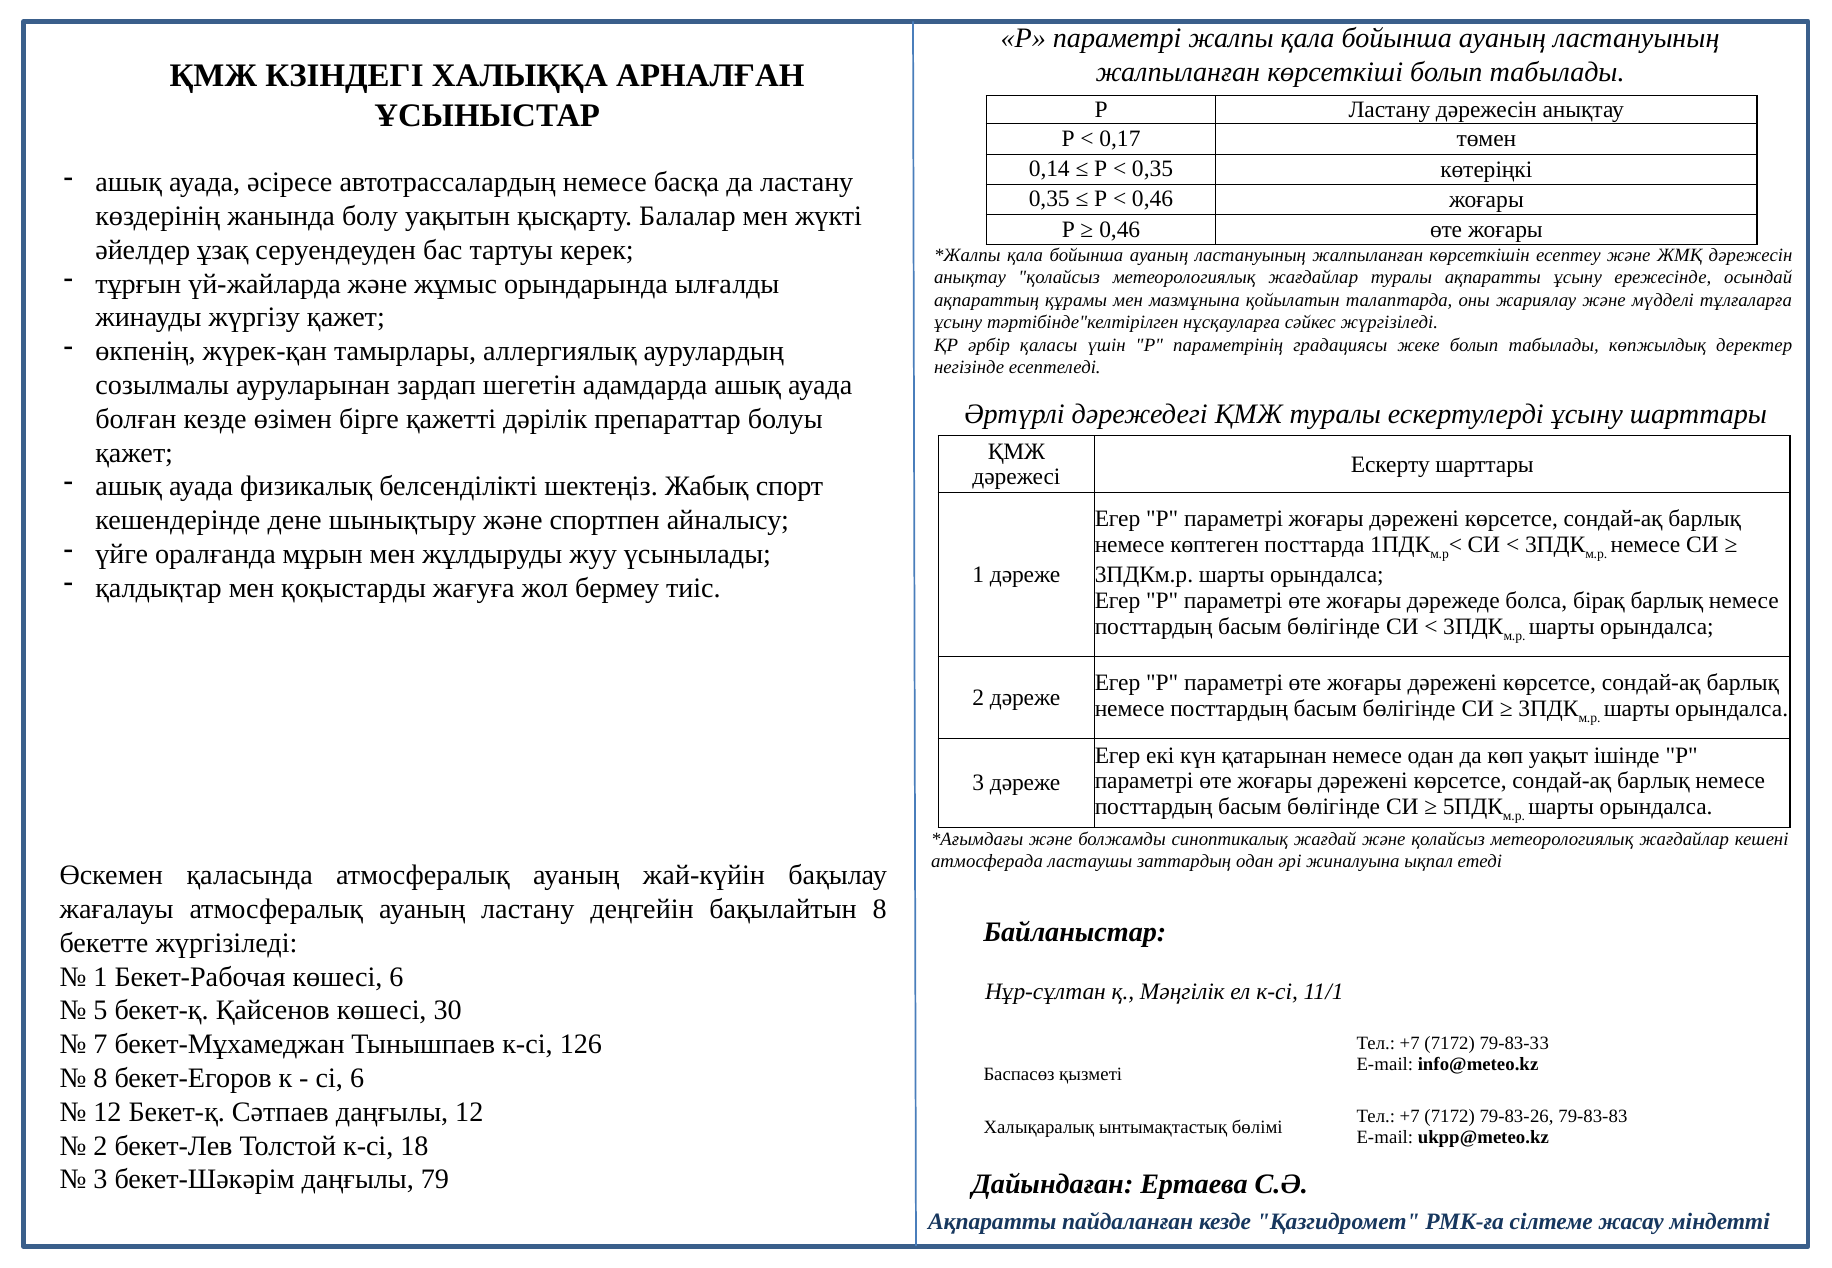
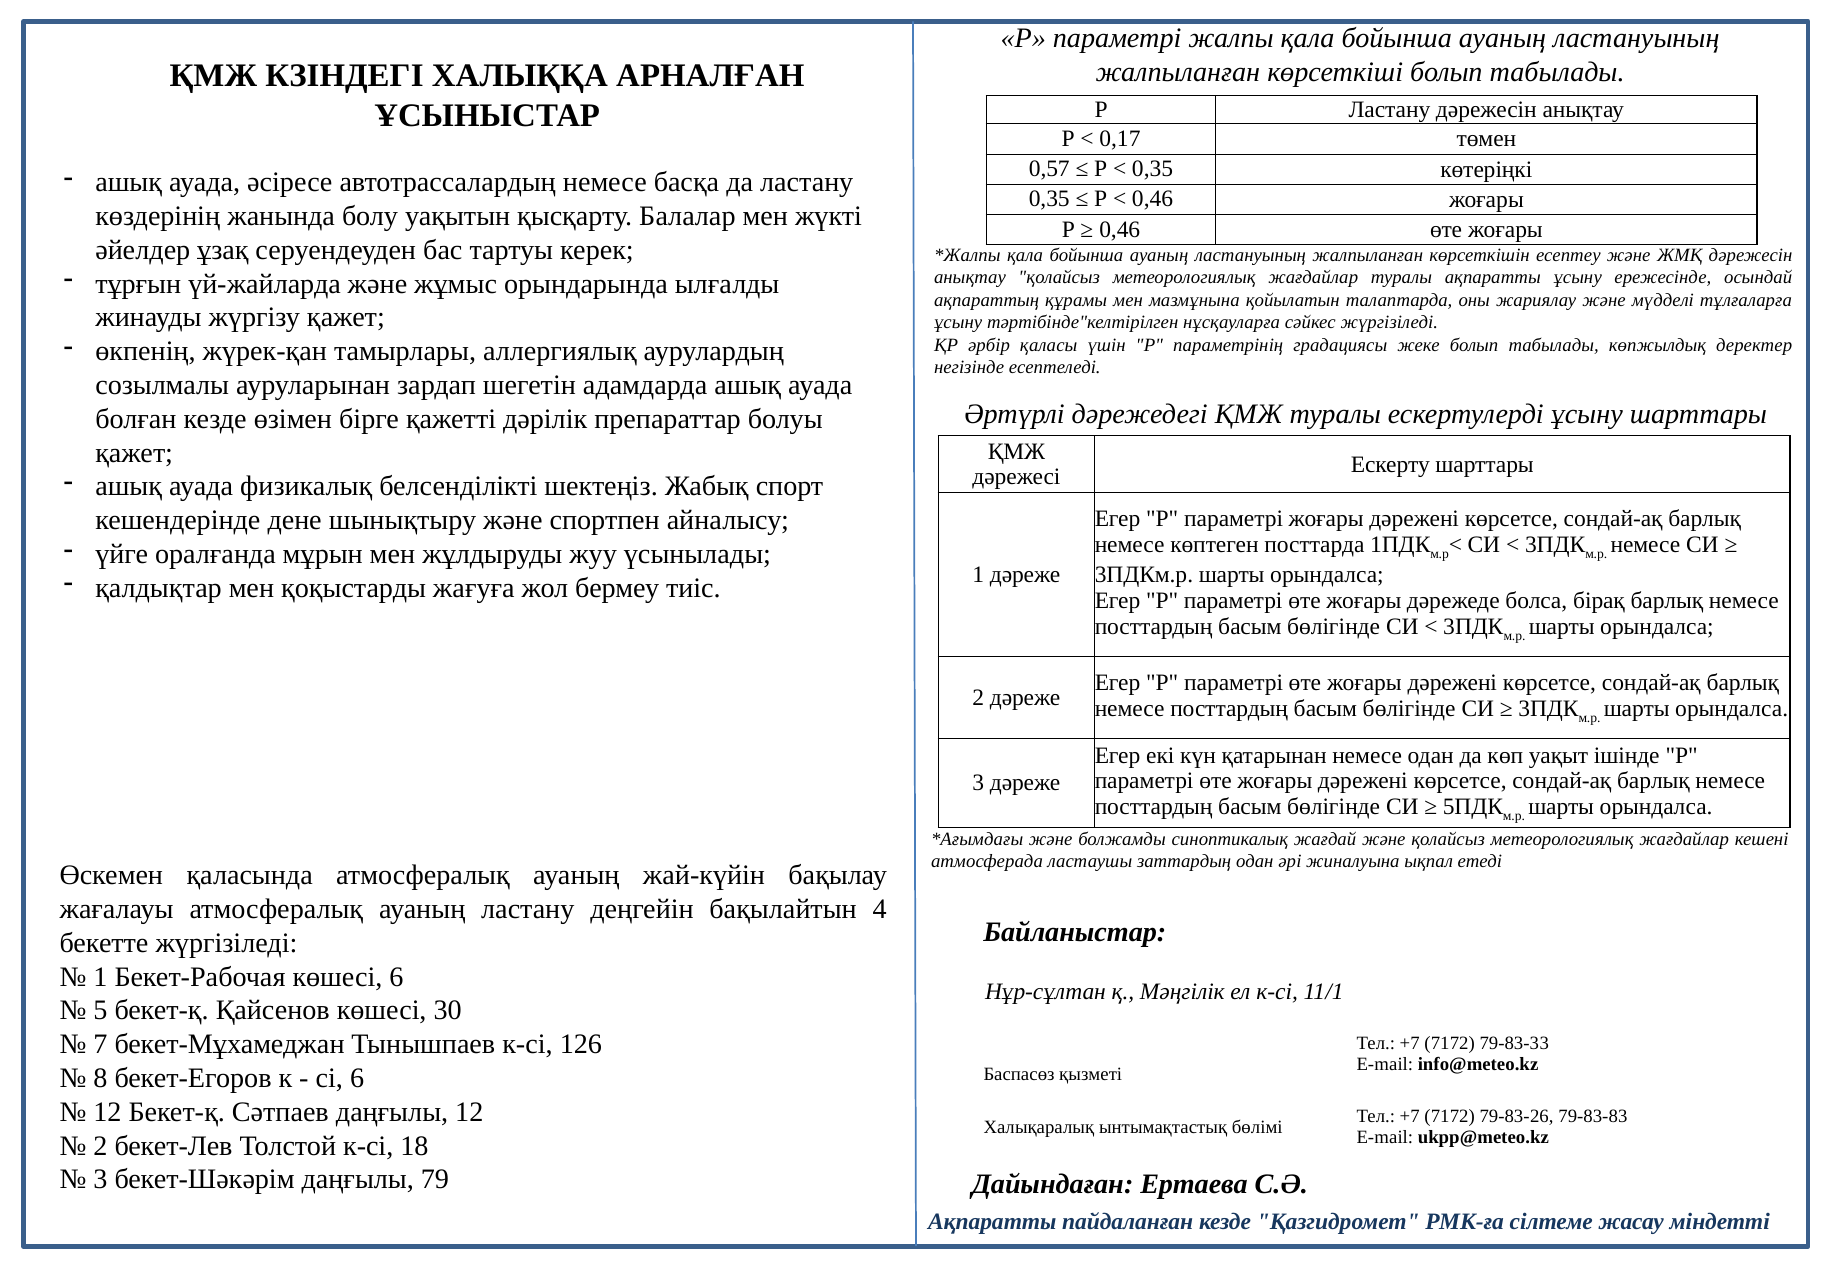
0,14: 0,14 -> 0,57
бақылайтын 8: 8 -> 4
